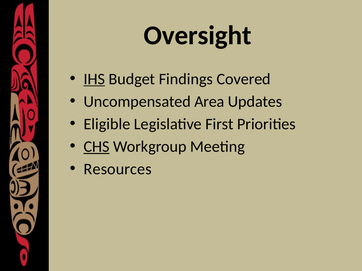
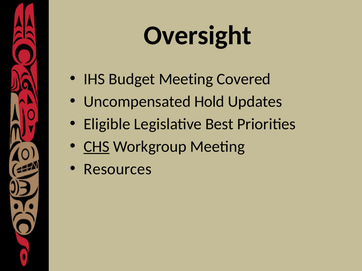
IHS underline: present -> none
Budget Findings: Findings -> Meeting
Area: Area -> Hold
First: First -> Best
